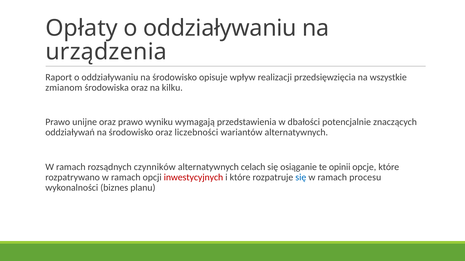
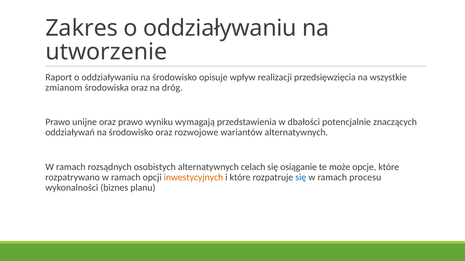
Opłaty: Opłaty -> Zakres
urządzenia: urządzenia -> utworzenie
kilku: kilku -> dróg
liczebności: liczebności -> rozwojowe
czynników: czynników -> osobistych
opinii: opinii -> może
inwestycyjnych colour: red -> orange
